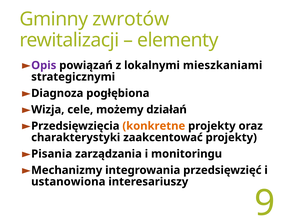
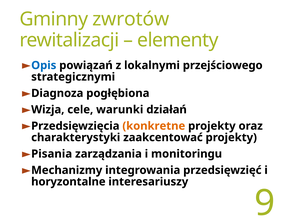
Opis colour: purple -> blue
mieszkaniami: mieszkaniami -> przejściowego
możemy: możemy -> warunki
ustanowiona: ustanowiona -> horyzontalne
